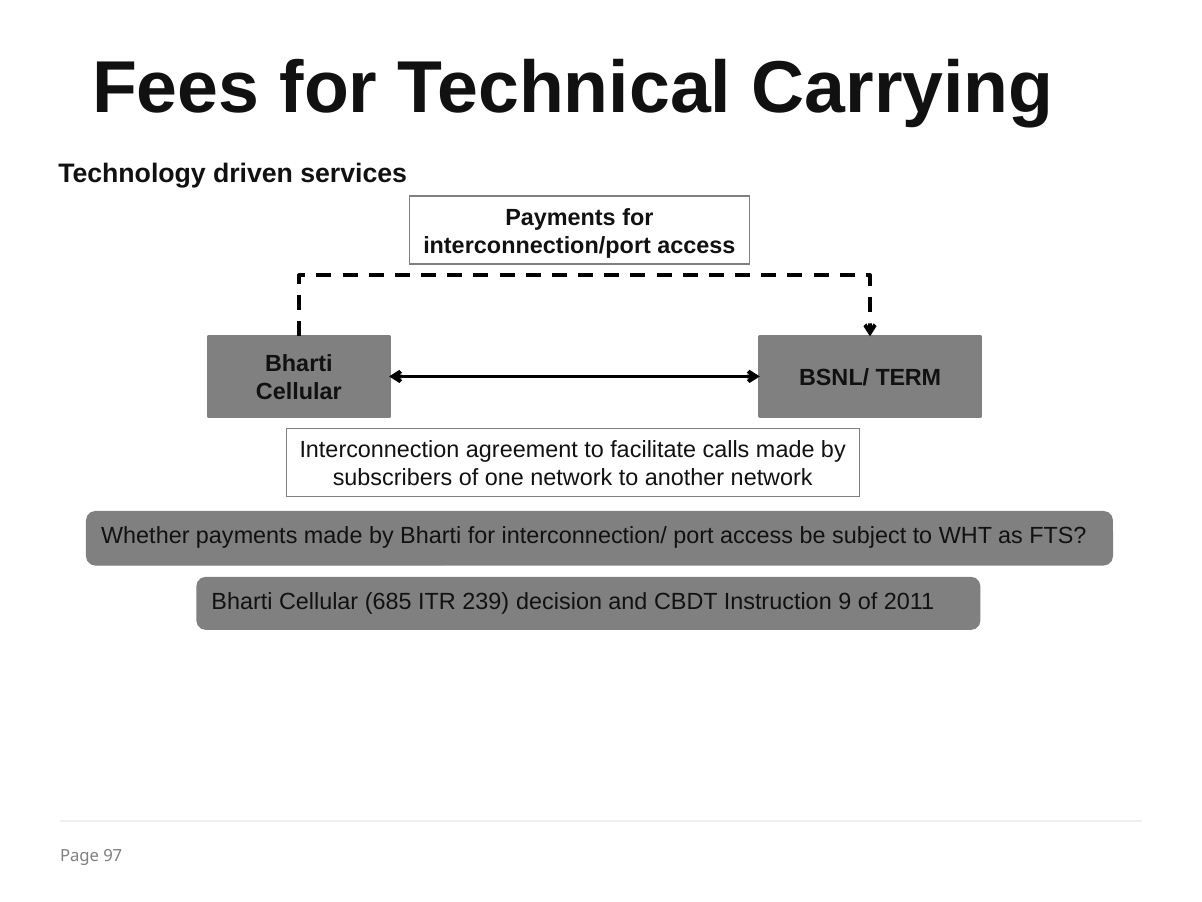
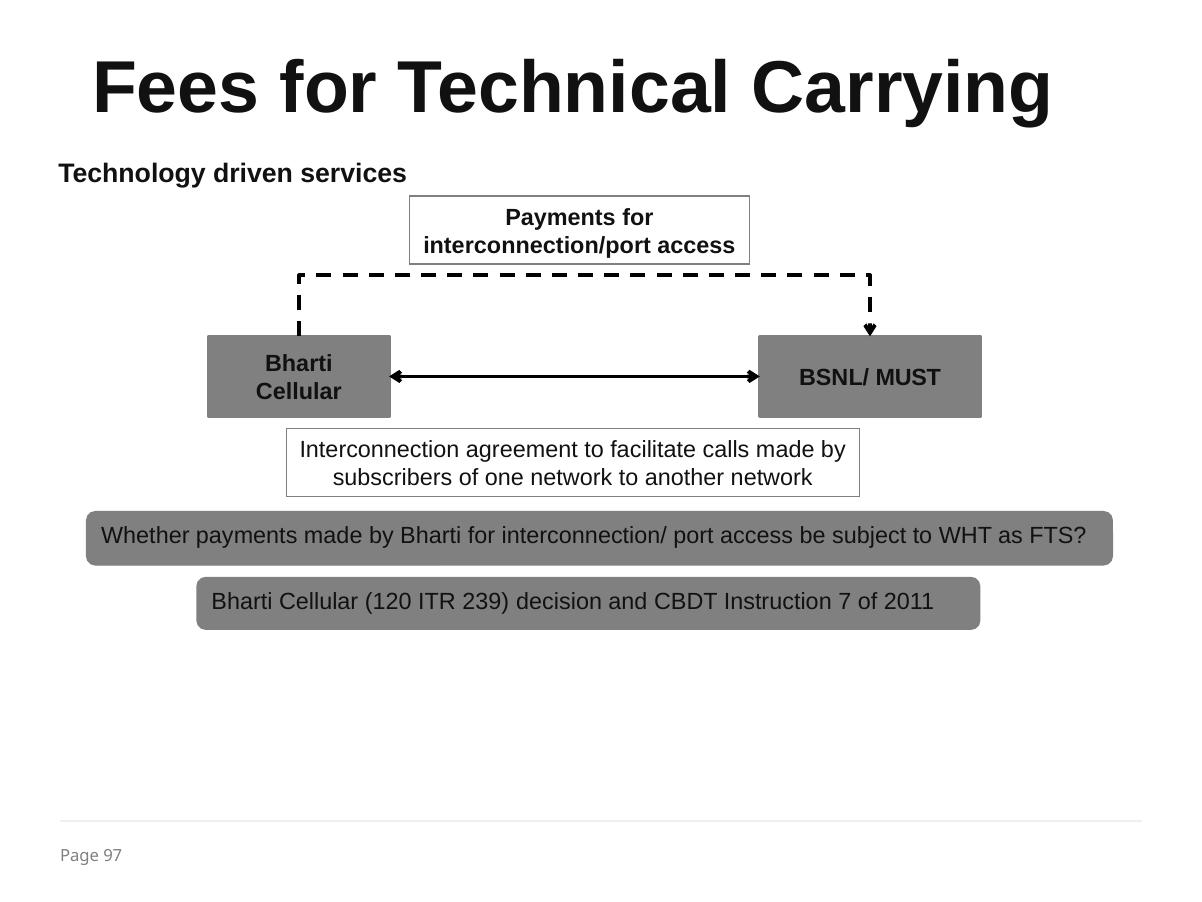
TERM: TERM -> MUST
685: 685 -> 120
9: 9 -> 7
